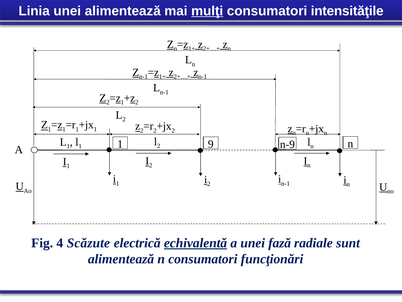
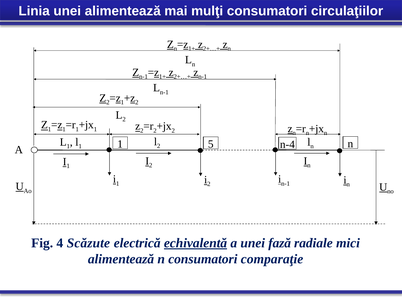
mulţi underline: present -> none
intensităţile: intensităţile -> circulaţiilor
9: 9 -> 5
n-9: n-9 -> n-4
sunt: sunt -> mici
funcţionări: funcţionări -> comparaţie
